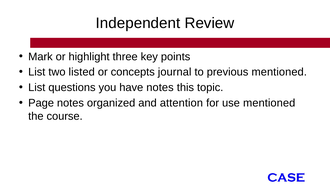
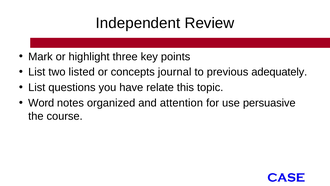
previous mentioned: mentioned -> adequately
have notes: notes -> relate
Page: Page -> Word
use mentioned: mentioned -> persuasive
